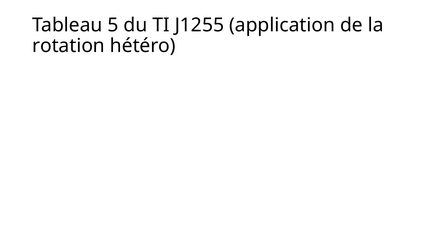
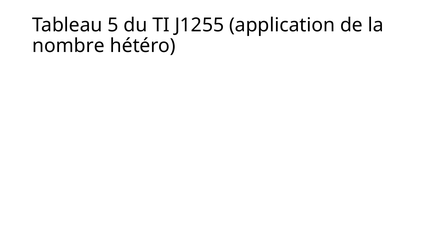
rotation: rotation -> nombre
